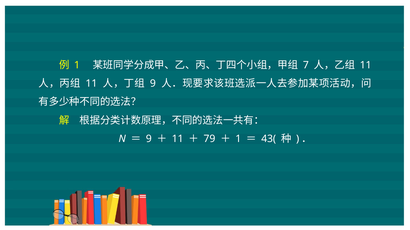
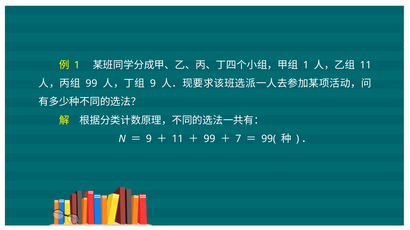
7 at (306, 65): 7 -> 1
11 at (91, 84): 11 -> 99
79 at (209, 139): 79 -> 99
1 at (238, 139): 1 -> 7
43(: 43( -> 99(
